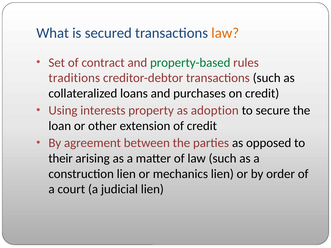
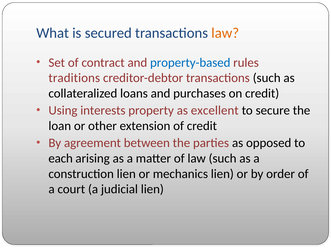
property-based colour: green -> blue
adoption: adoption -> excellent
their: their -> each
